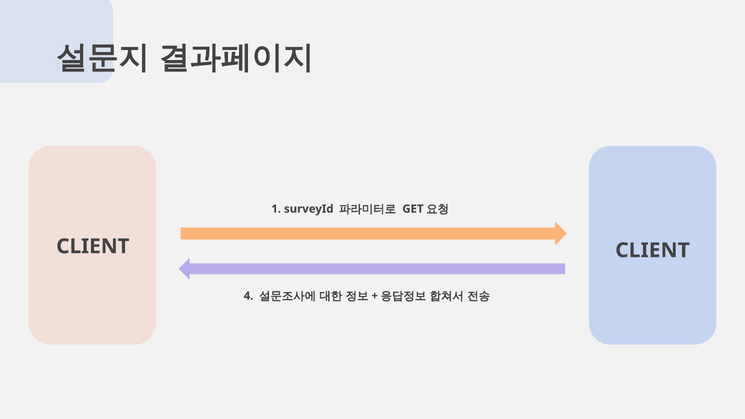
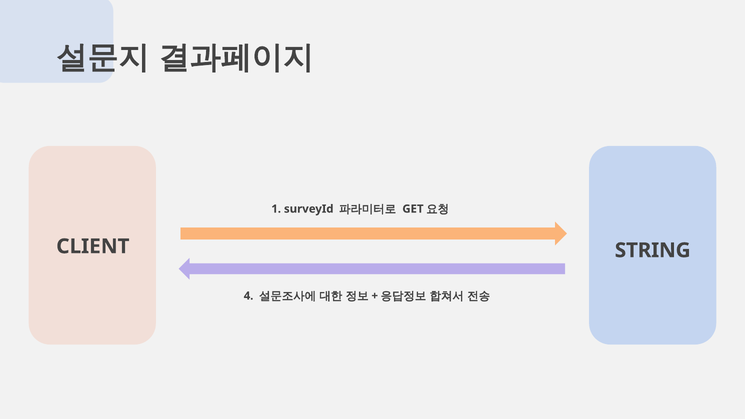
CLIENT CLIENT: CLIENT -> STRING
